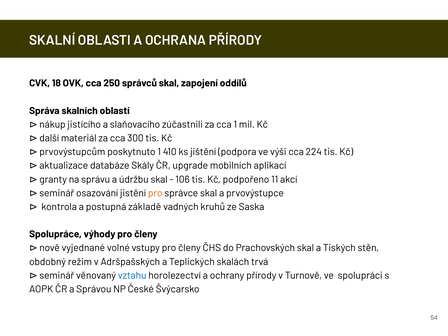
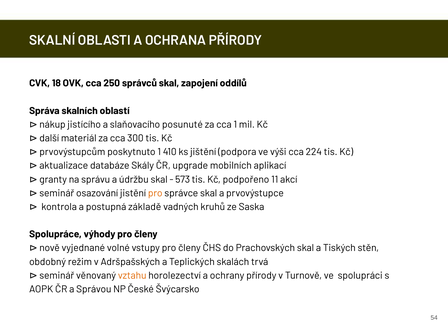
zúčastnili: zúčastnili -> posunuté
106: 106 -> 573
vztahu colour: blue -> orange
